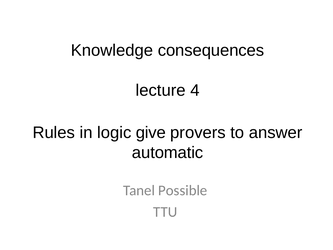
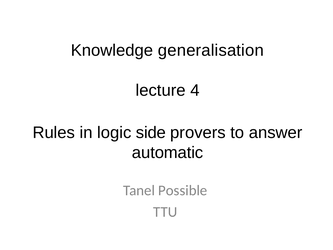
consequences: consequences -> generalisation
give: give -> side
